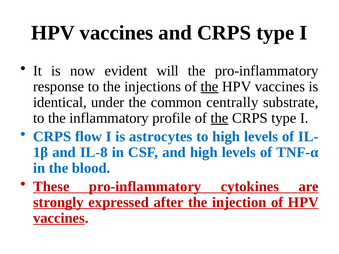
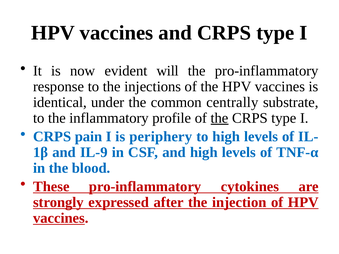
the at (210, 87) underline: present -> none
flow: flow -> pain
astrocytes: astrocytes -> periphery
IL-8: IL-8 -> IL-9
